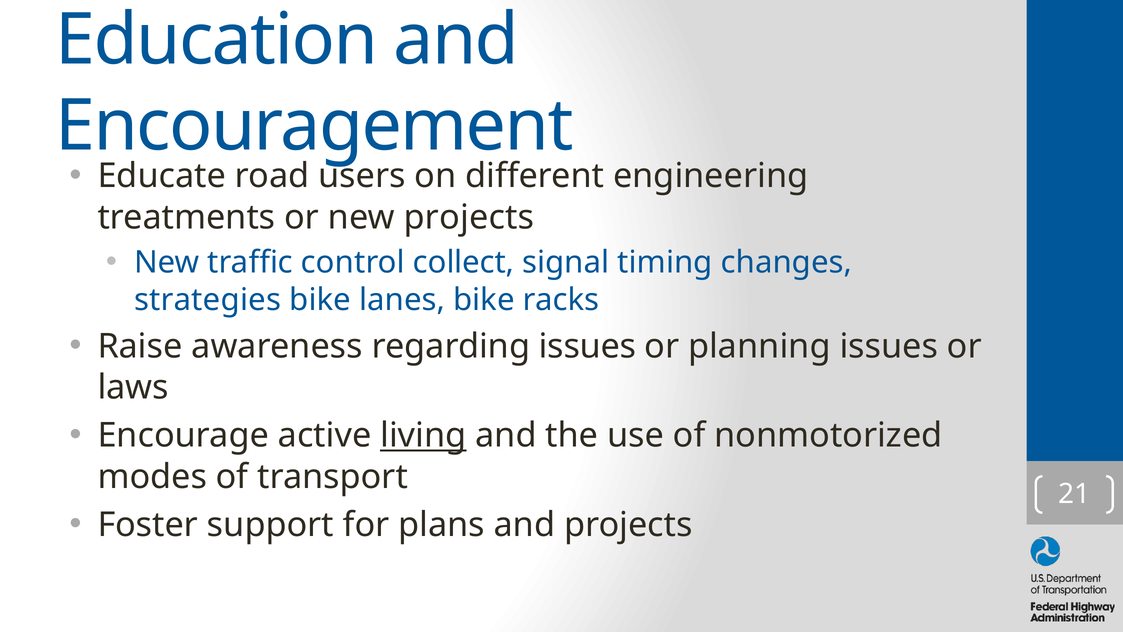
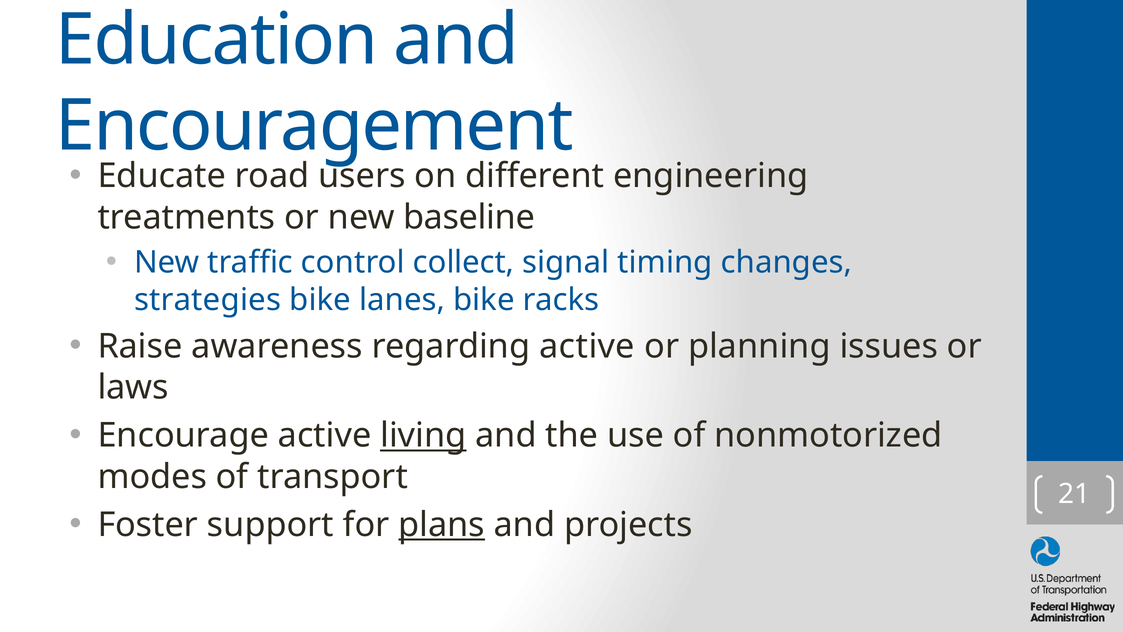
new projects: projects -> baseline
regarding issues: issues -> active
plans underline: none -> present
